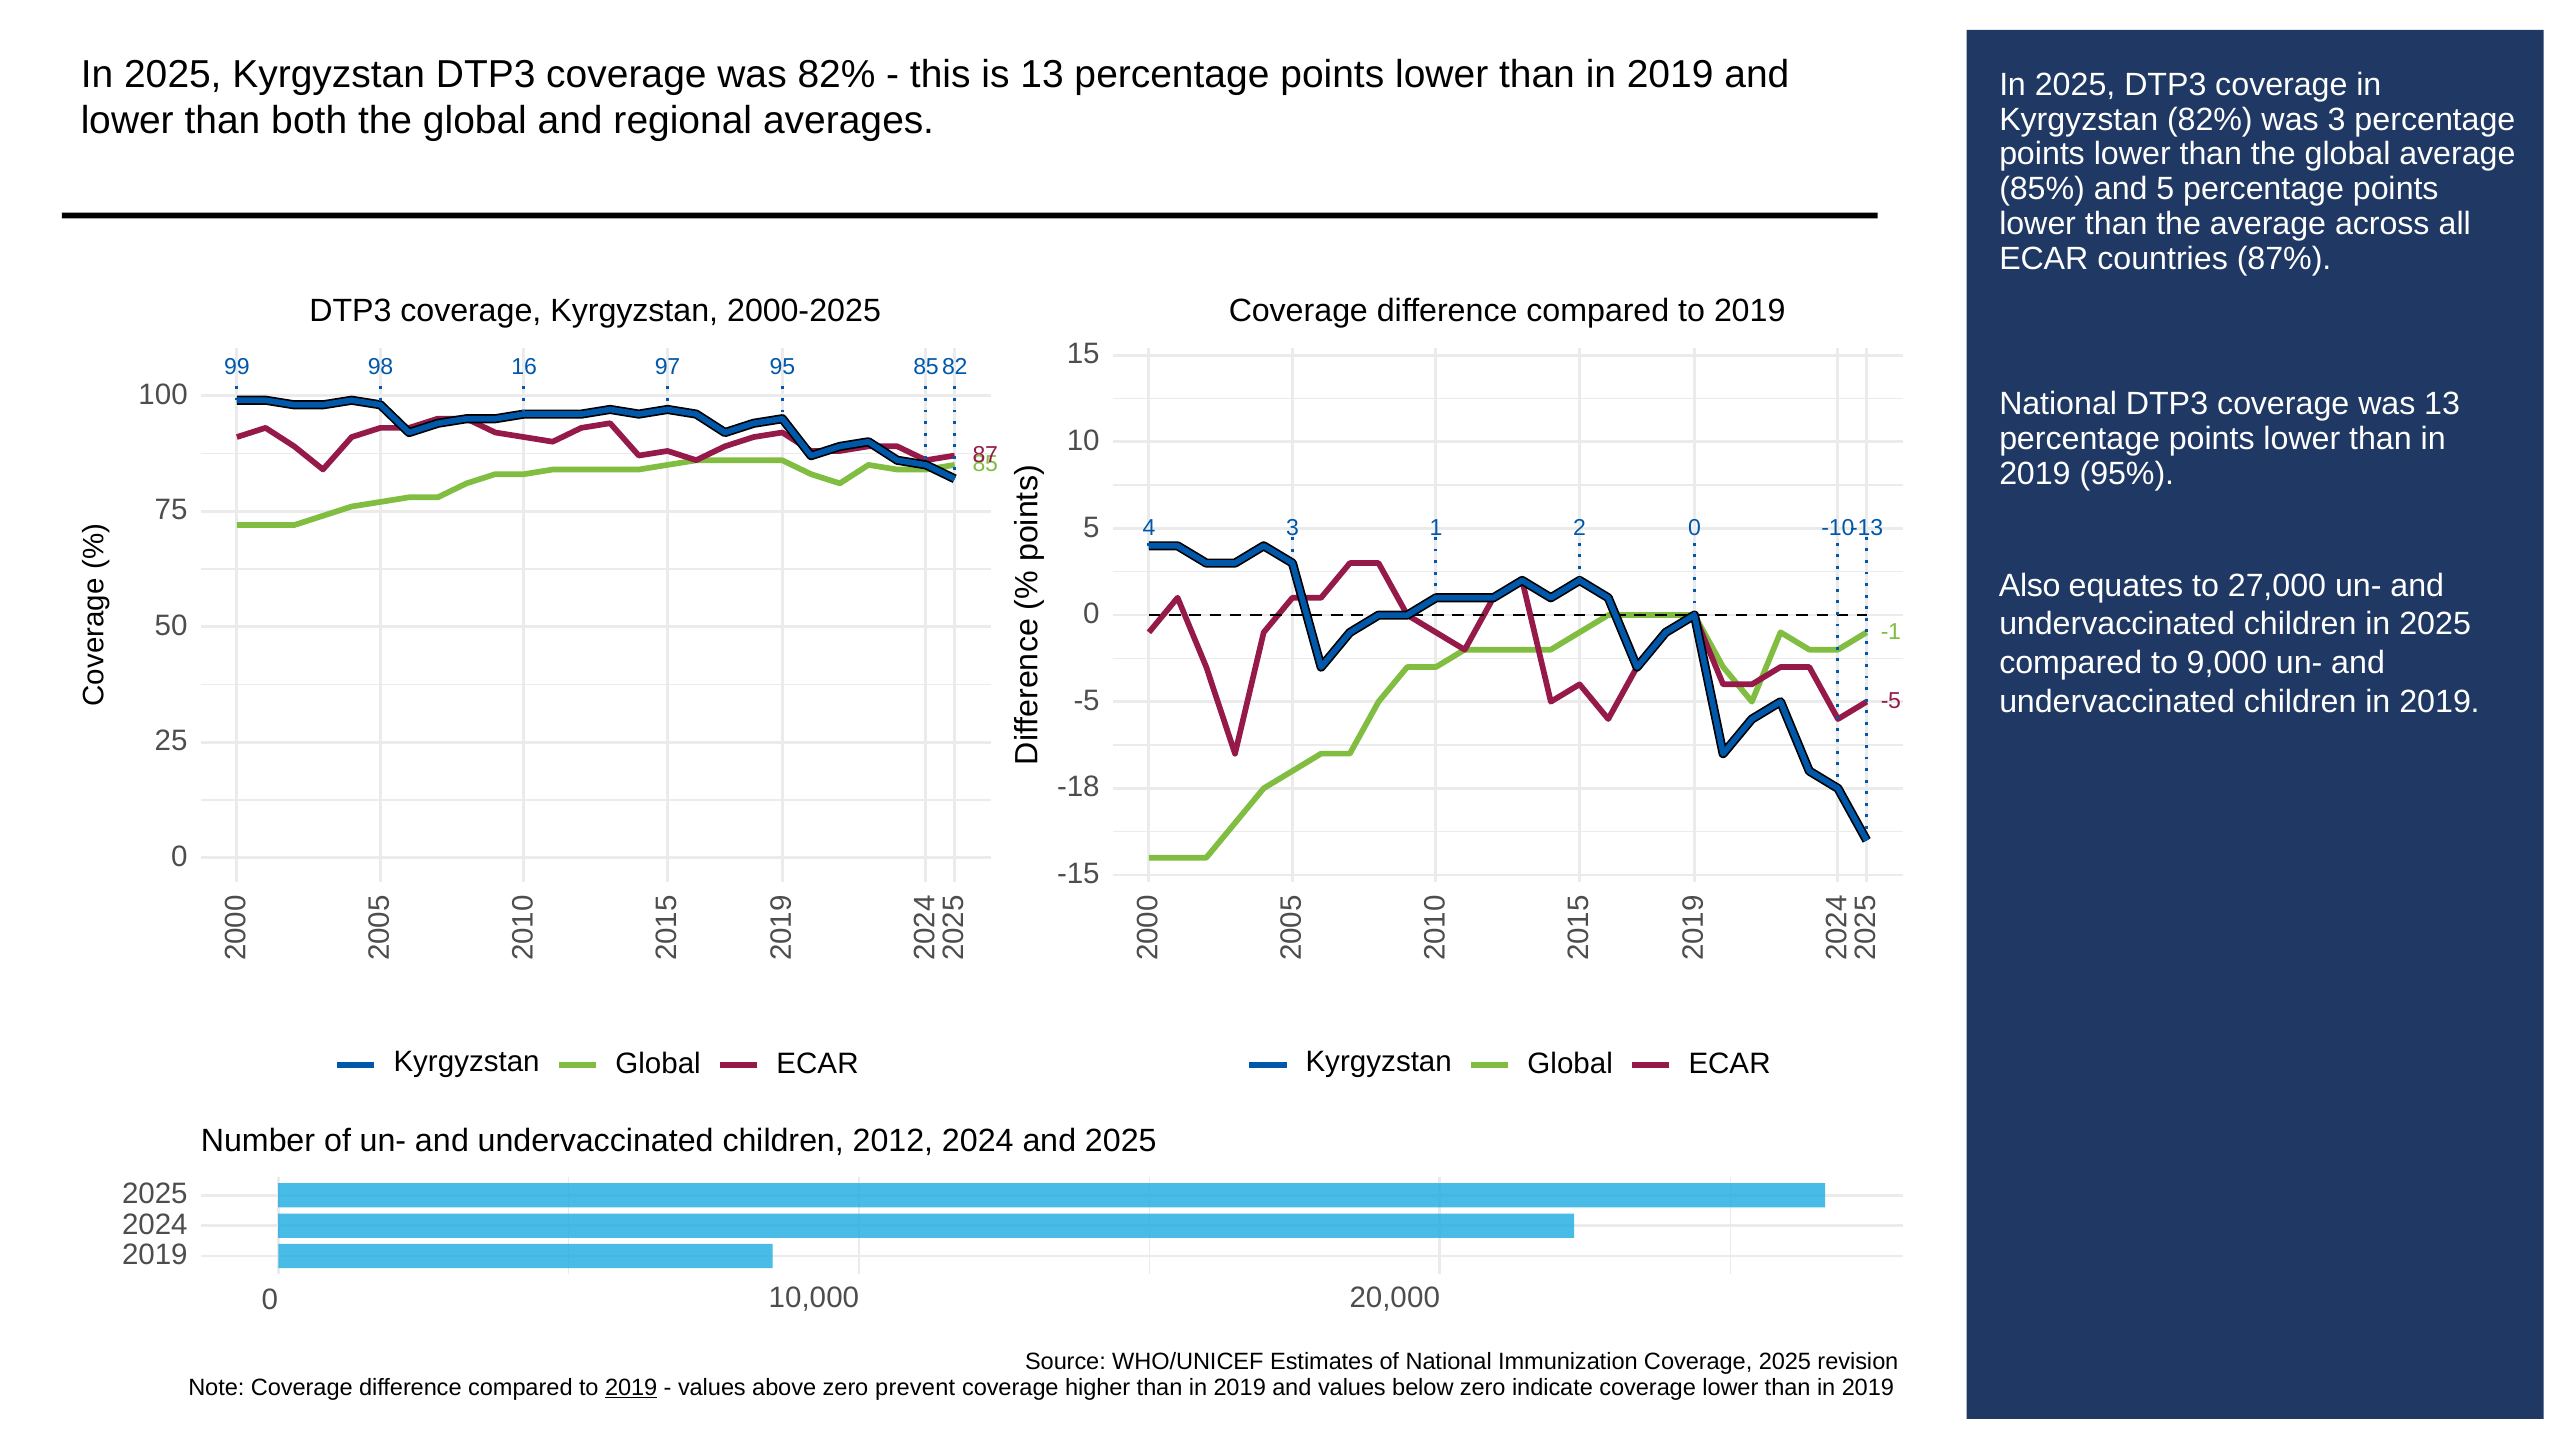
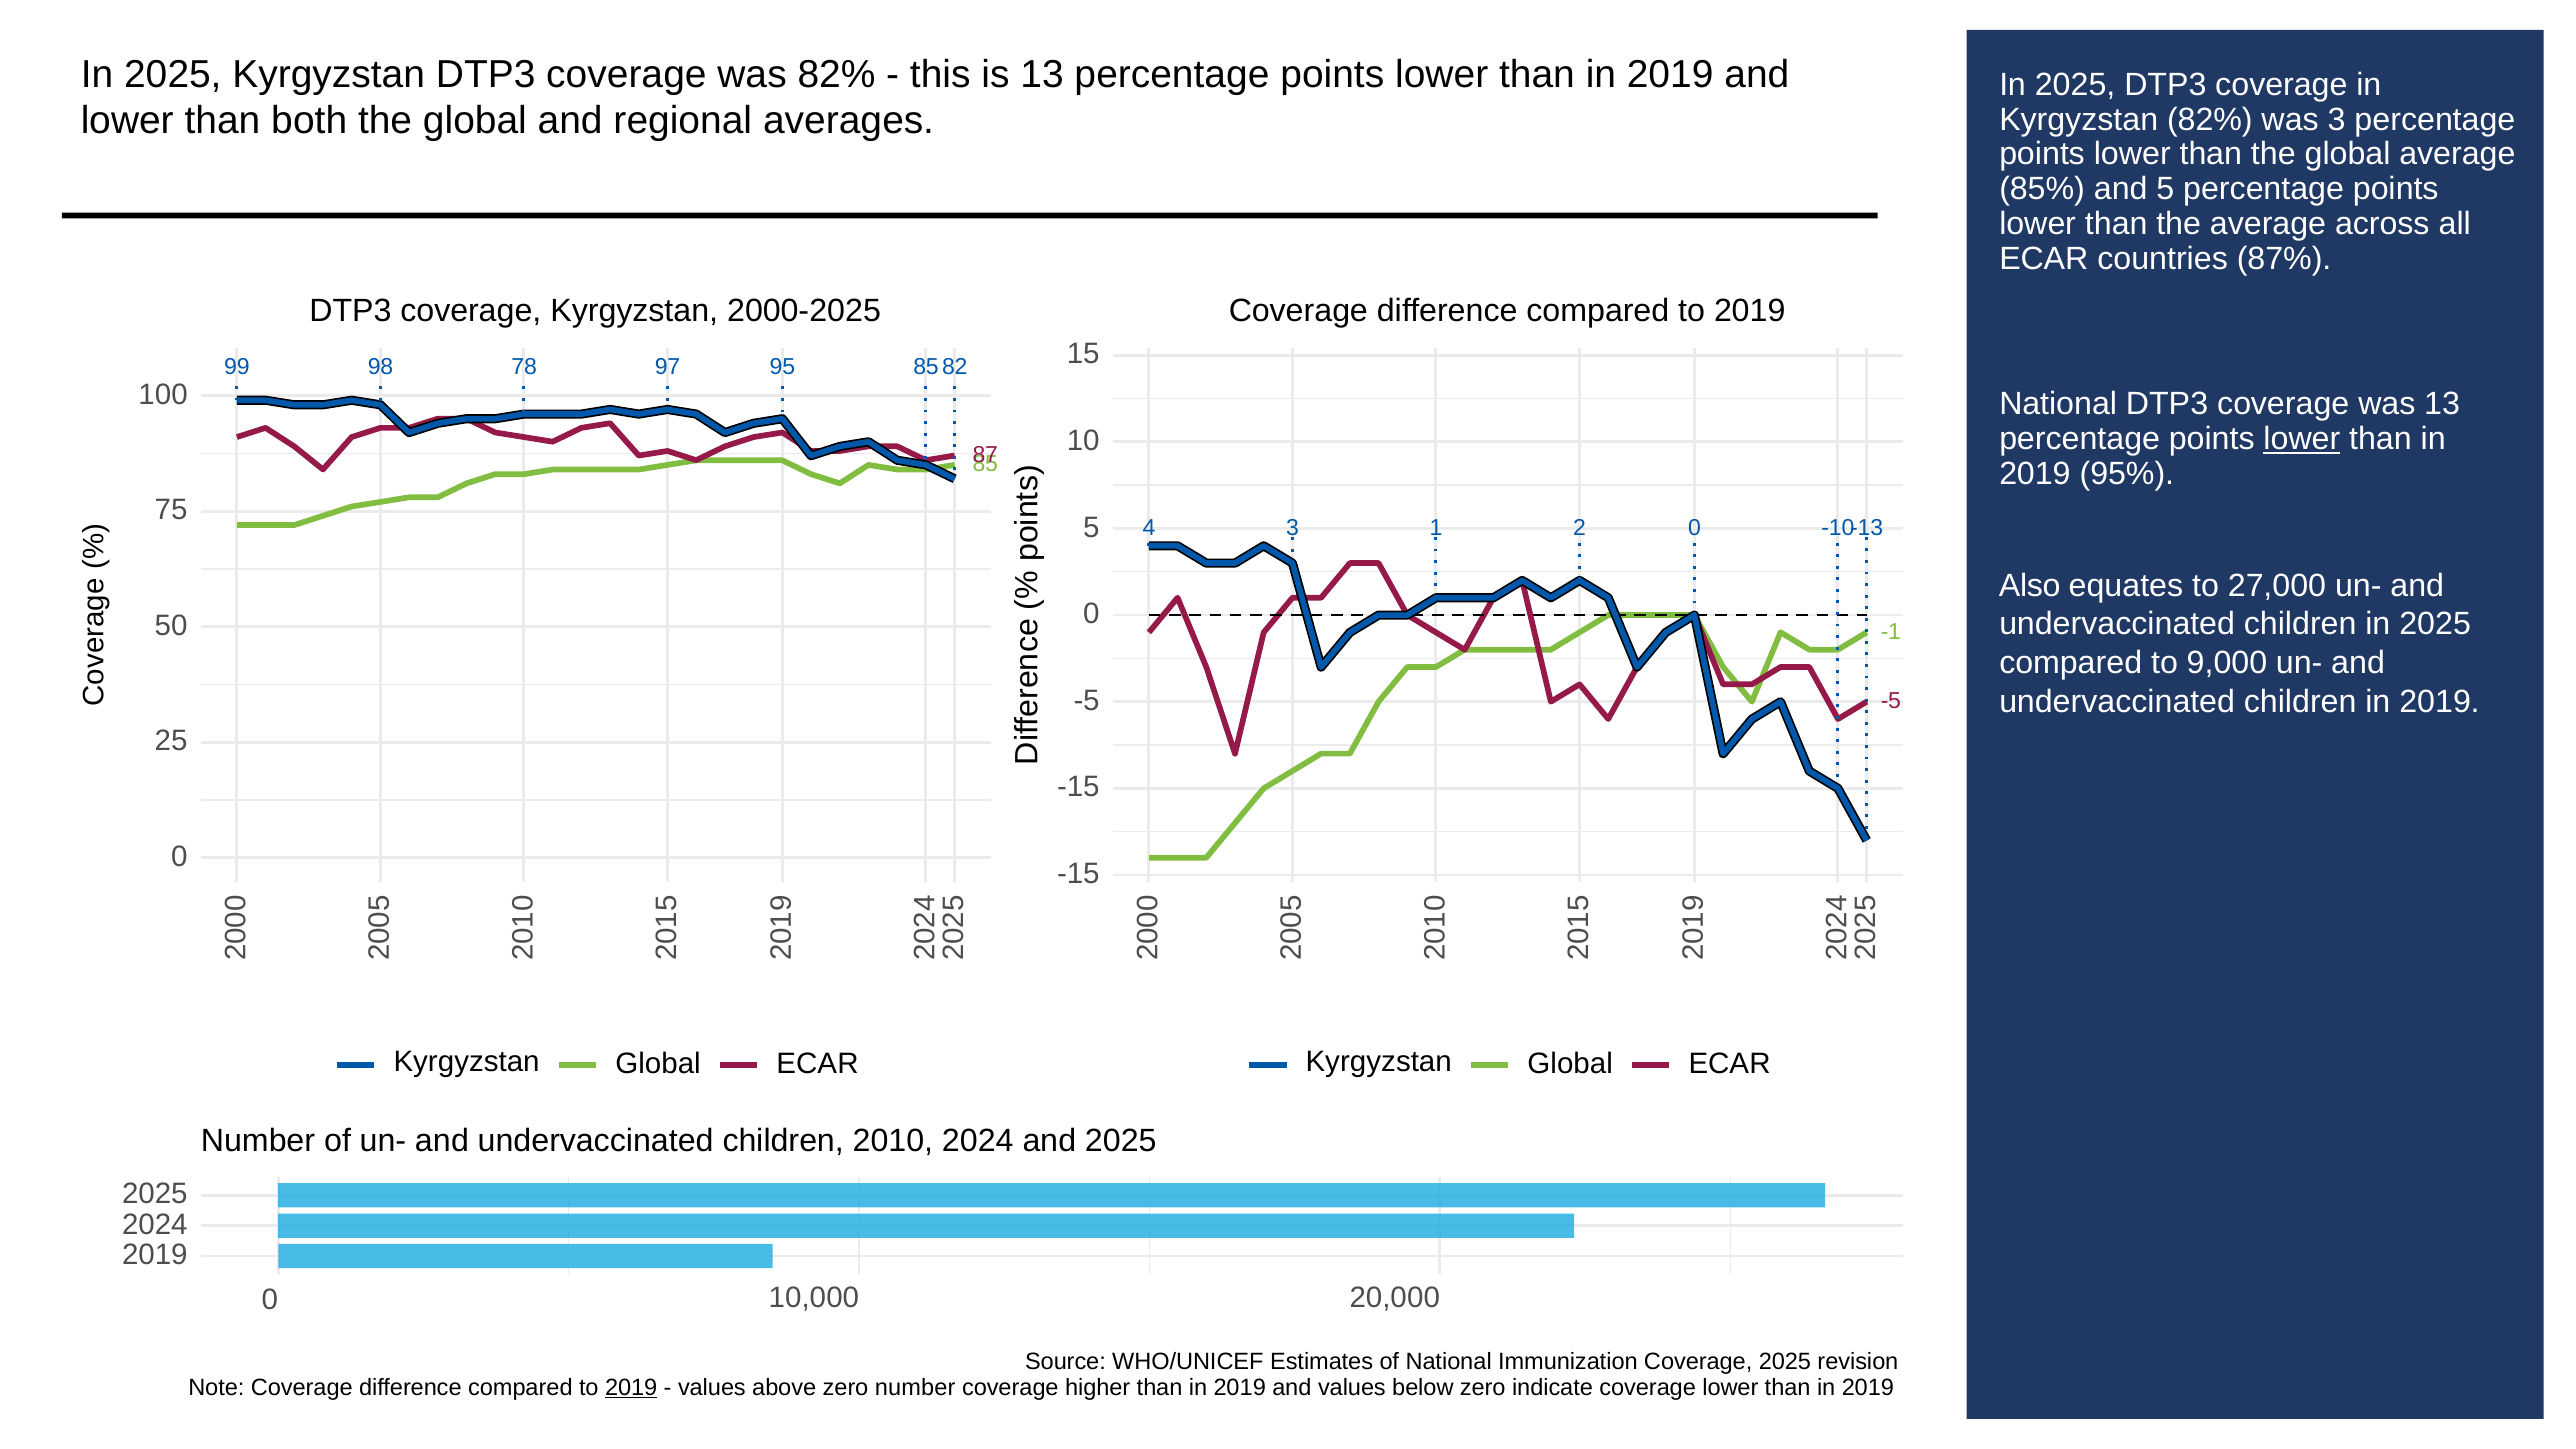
16: 16 -> 78
lower at (2302, 439) underline: none -> present
-18 at (1078, 787): -18 -> -15
2012: 2012 -> 2010
zero prevent: prevent -> number
